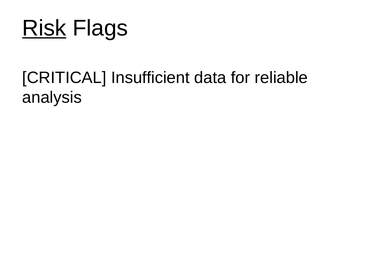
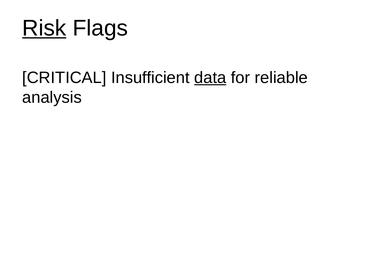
data underline: none -> present
